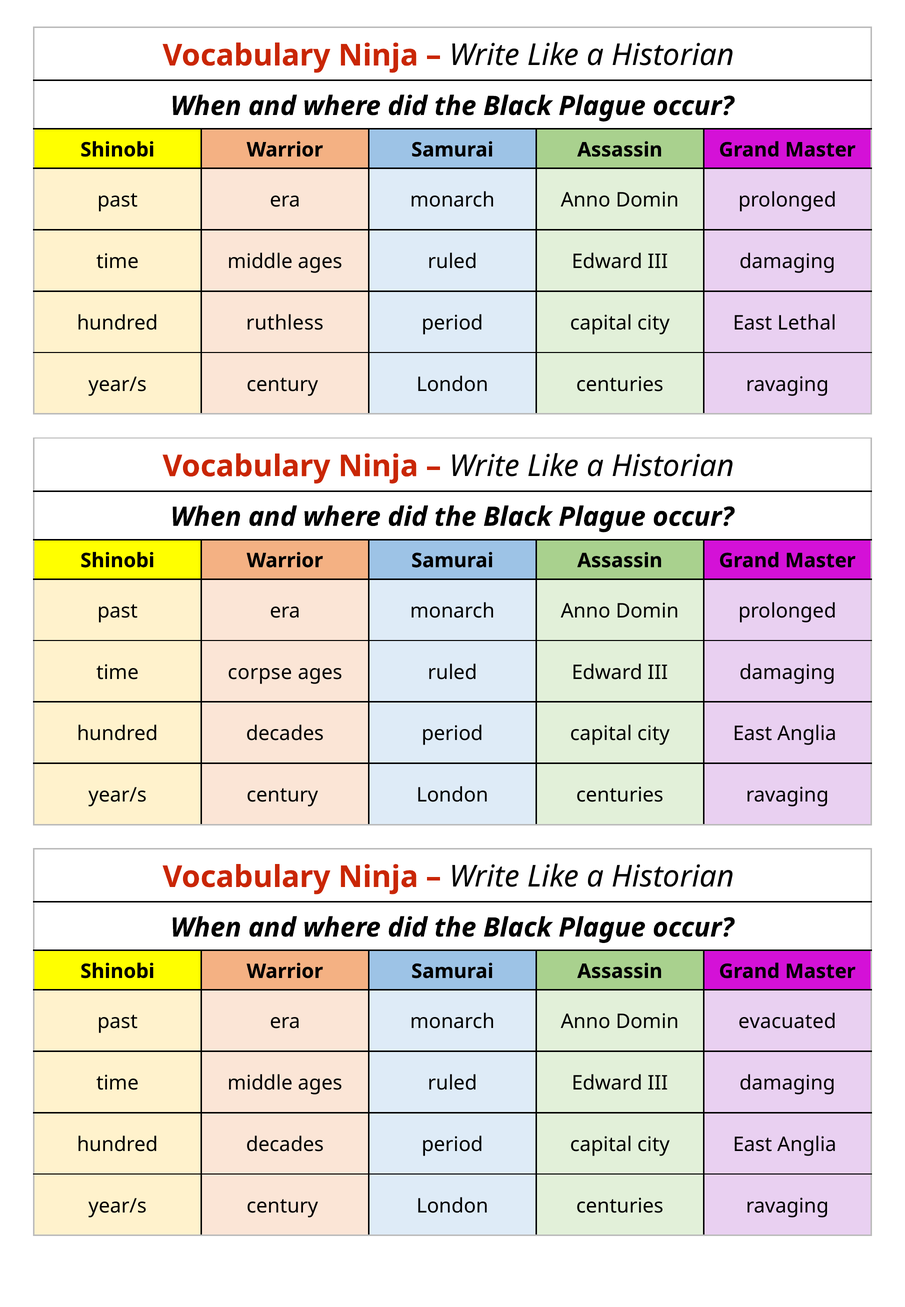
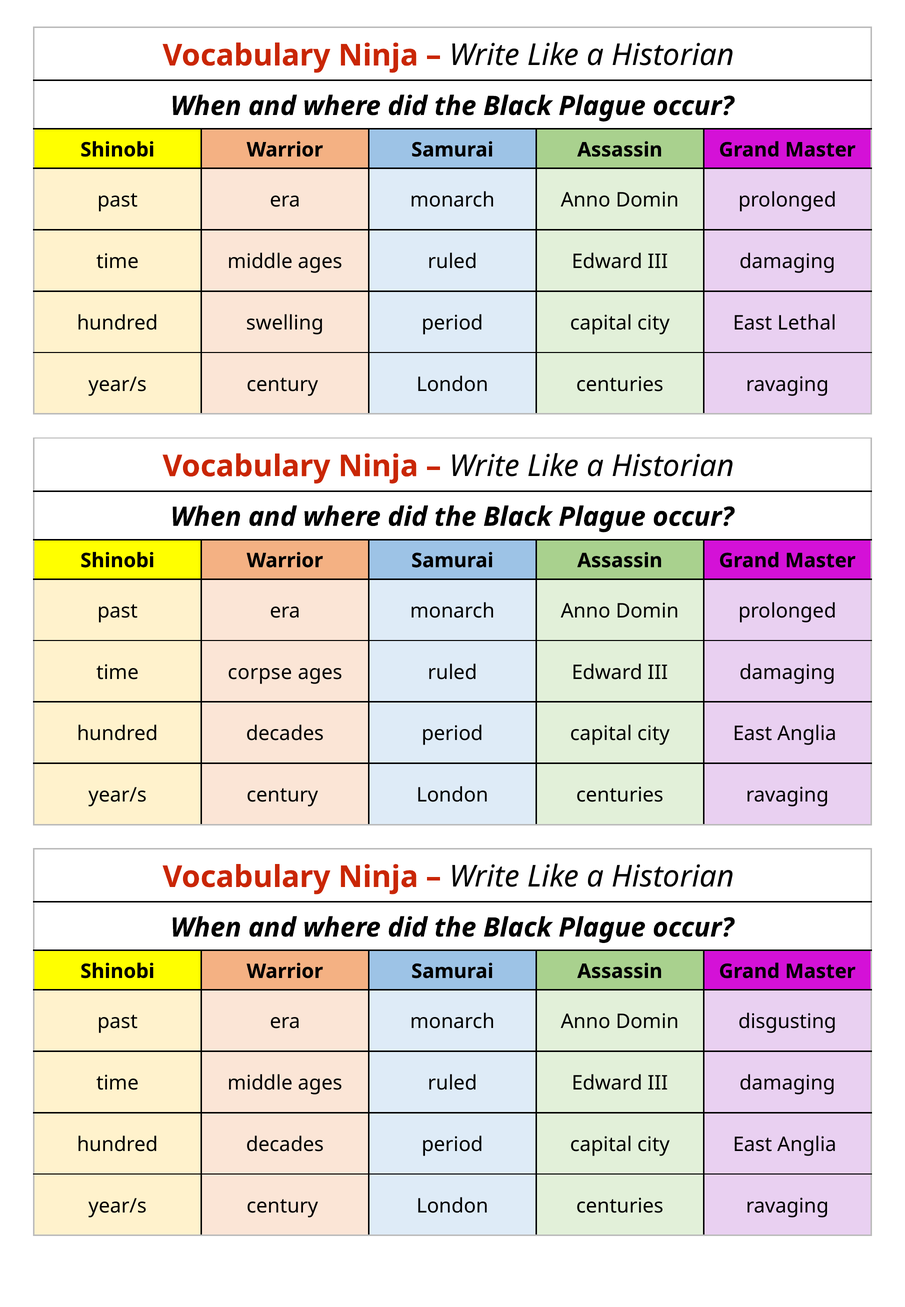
ruthless: ruthless -> swelling
evacuated: evacuated -> disgusting
